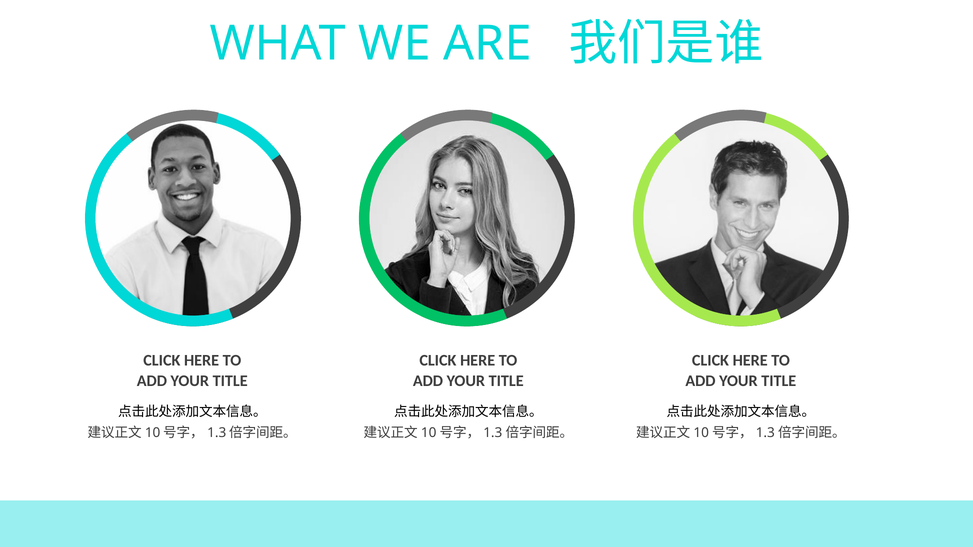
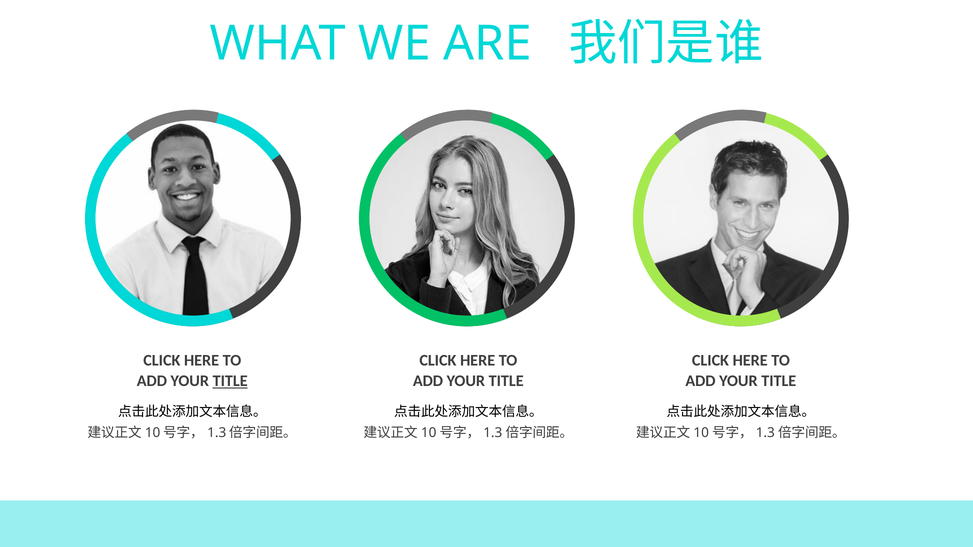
TITLE at (230, 381) underline: none -> present
